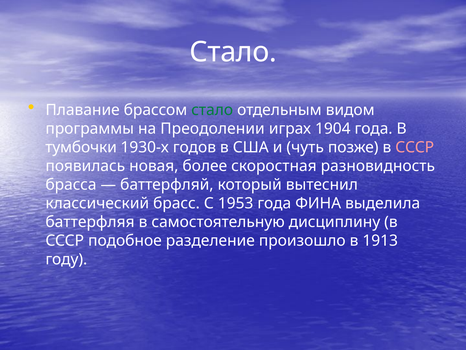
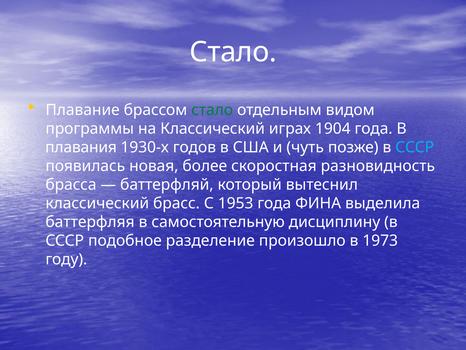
на Преодолении: Преодолении -> Классический
тумбочки: тумбочки -> плавания
СССР at (415, 147) colour: pink -> light blue
1913: 1913 -> 1973
